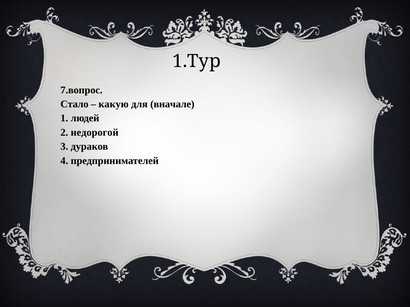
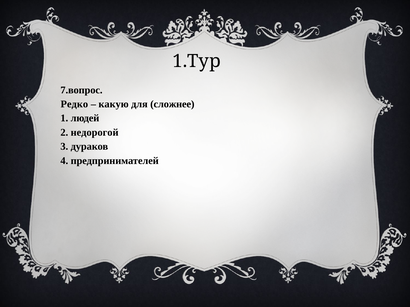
Стало: Стало -> Редко
вначале: вначале -> сложнее
